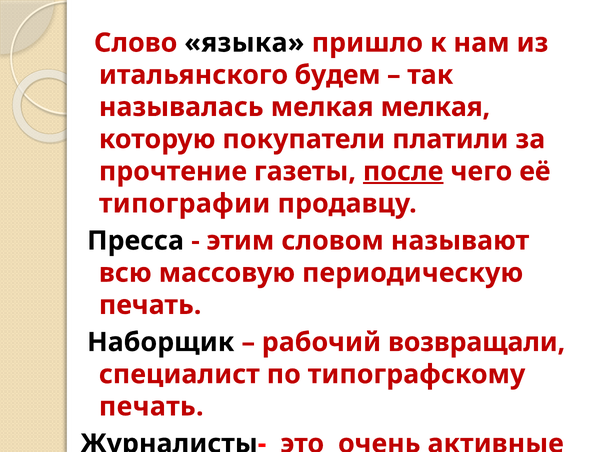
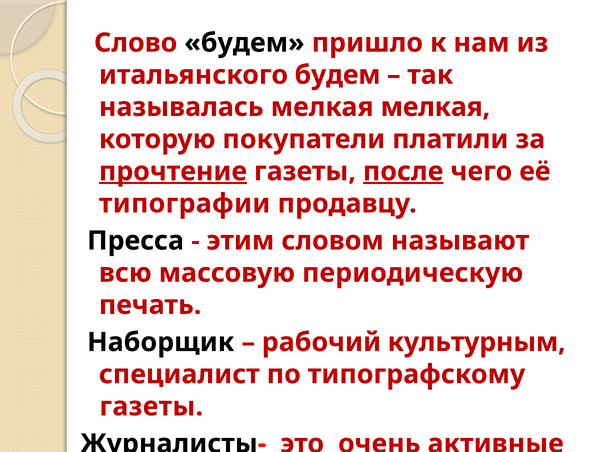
Слово языка: языка -> будем
прочтение underline: none -> present
возвращали: возвращали -> культурным
печать at (151, 407): печать -> газеты
